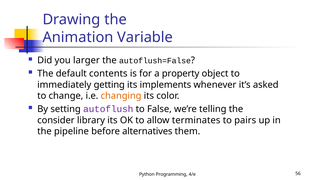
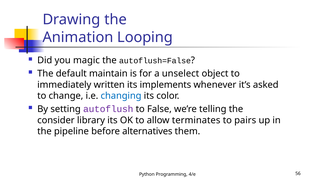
Variable: Variable -> Looping
larger: larger -> magic
contents: contents -> maintain
property: property -> unselect
getting: getting -> written
changing colour: orange -> blue
